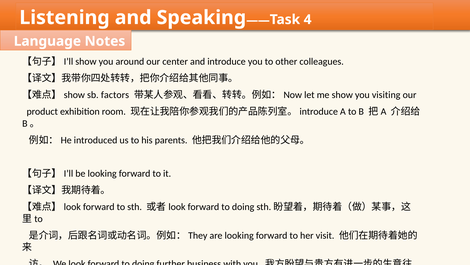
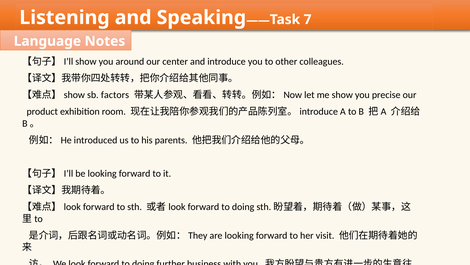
4: 4 -> 7
visiting: visiting -> precise
